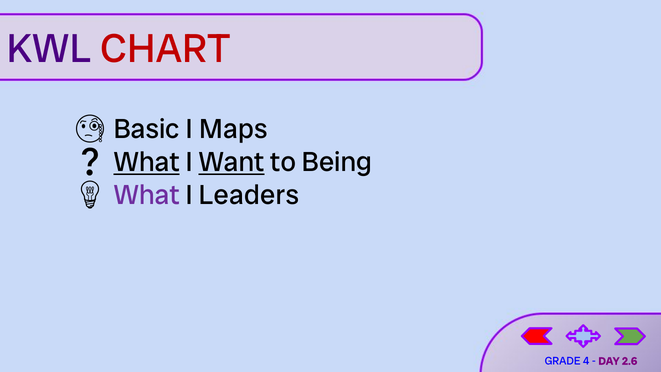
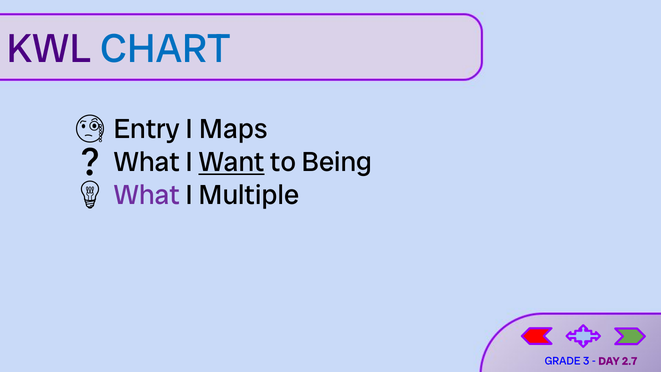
CHART colour: red -> blue
Basic: Basic -> Entry
What at (147, 162) underline: present -> none
Leaders: Leaders -> Multiple
4: 4 -> 3
2.6: 2.6 -> 2.7
